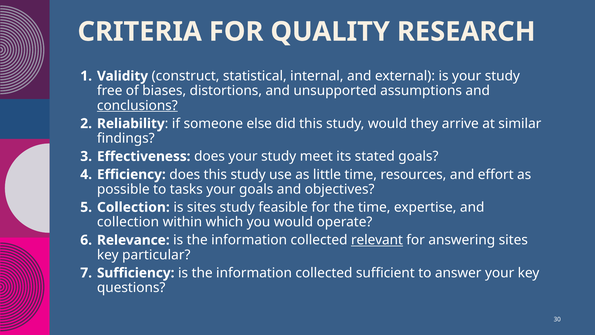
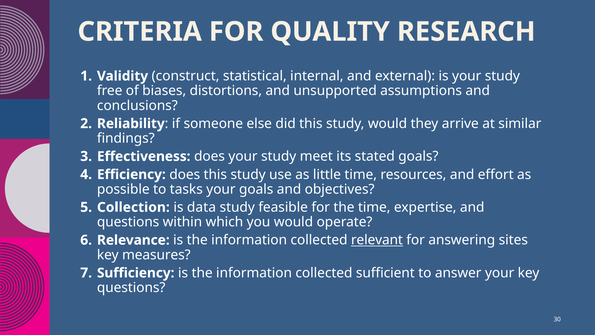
conclusions underline: present -> none
is sites: sites -> data
collection at (128, 222): collection -> questions
particular: particular -> measures
